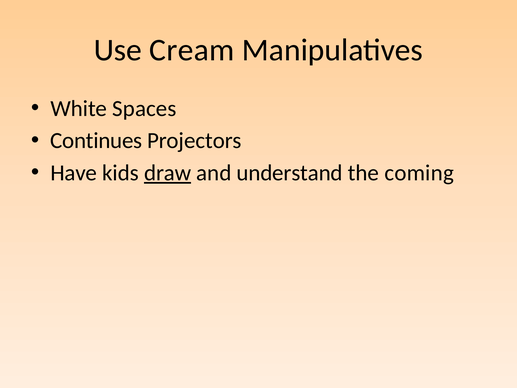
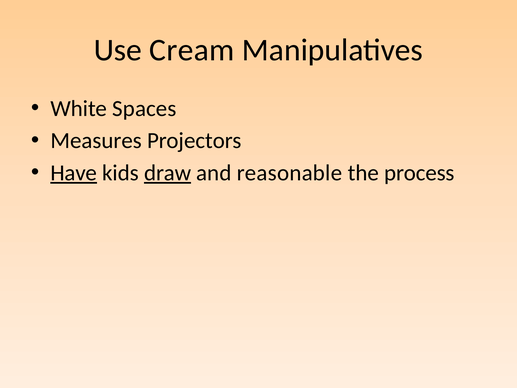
Continues: Continues -> Measures
Have underline: none -> present
understand: understand -> reasonable
coming: coming -> process
